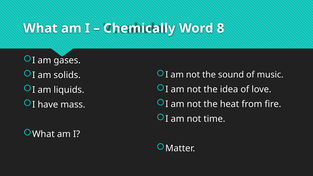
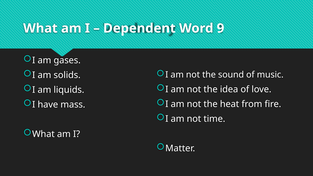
Chemically: Chemically -> Dependent
8: 8 -> 9
